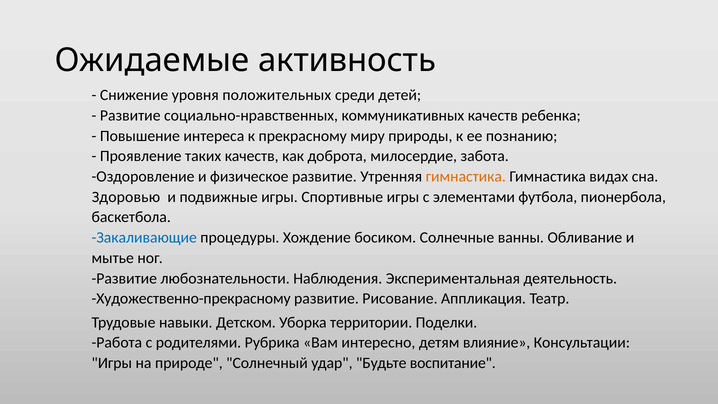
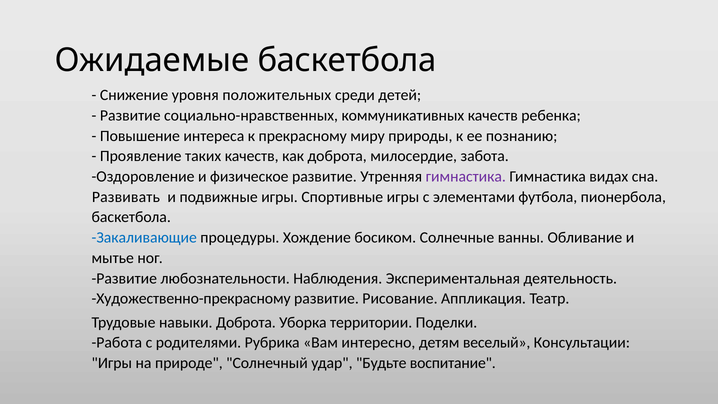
Ожидаемые активность: активность -> баскетбола
гимнастика at (466, 176) colour: orange -> purple
Здоровью: Здоровью -> Развивать
навыки Детском: Детском -> Доброта
влияние: влияние -> веселый
